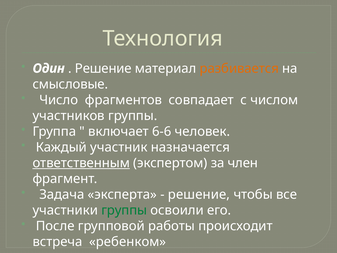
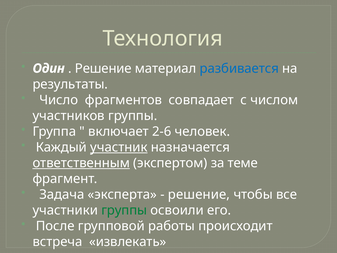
разбивается colour: orange -> blue
смысловые: смысловые -> результаты
6-6: 6-6 -> 2-6
участник underline: none -> present
член: член -> теме
ребенком: ребенком -> извлекать
